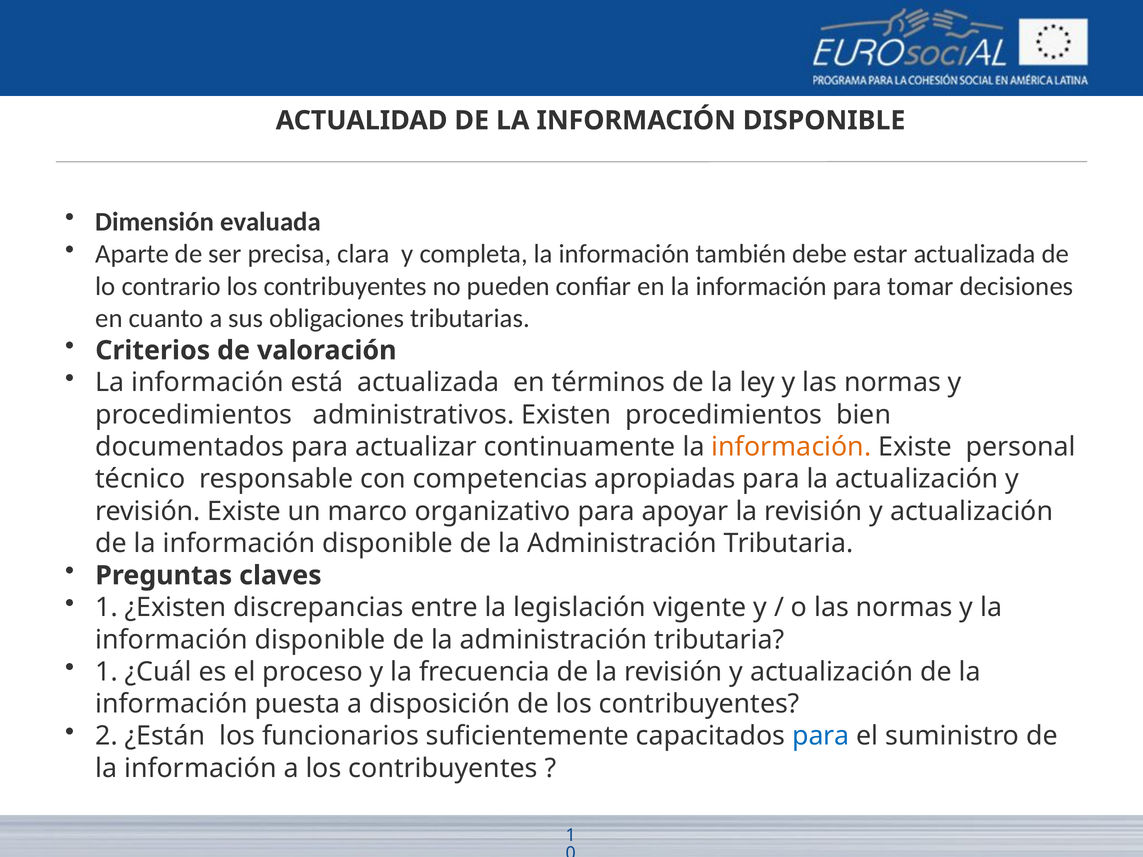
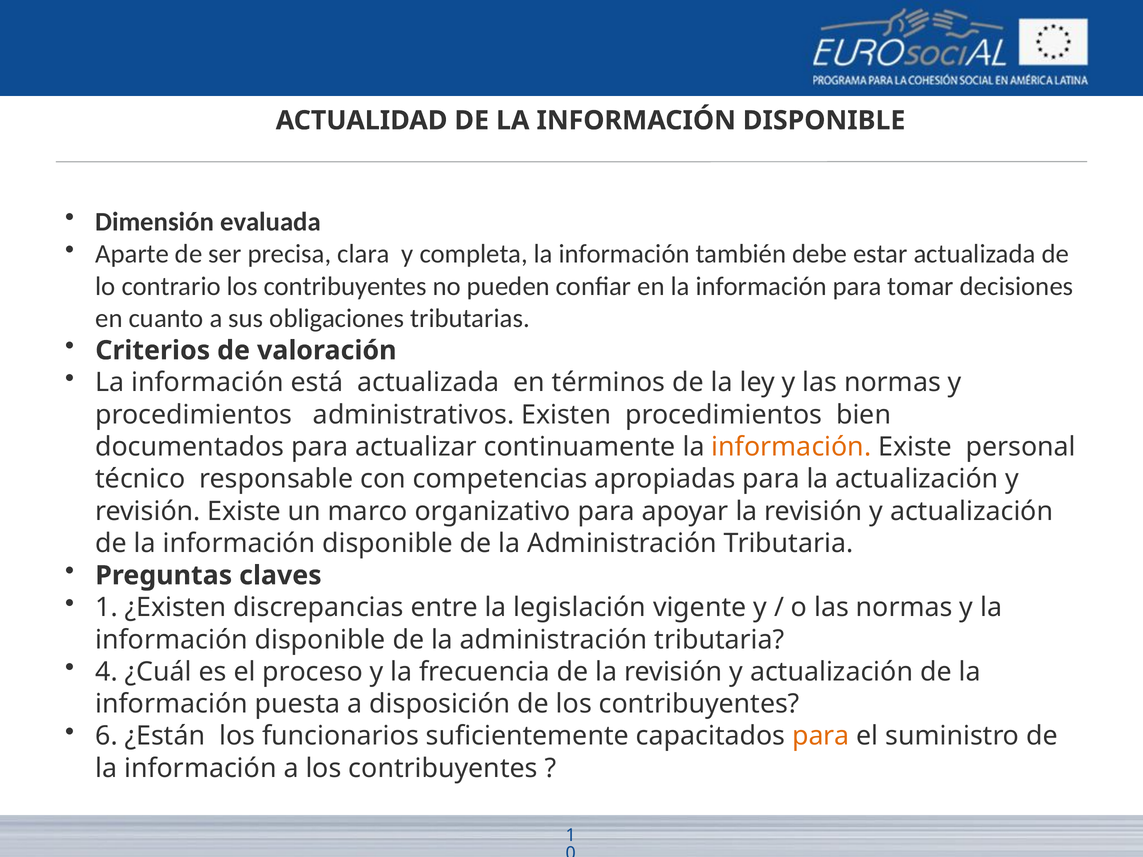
1 at (107, 672): 1 -> 4
2: 2 -> 6
para at (821, 736) colour: blue -> orange
